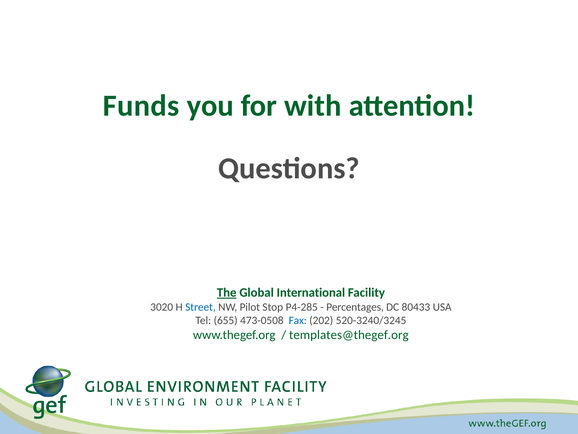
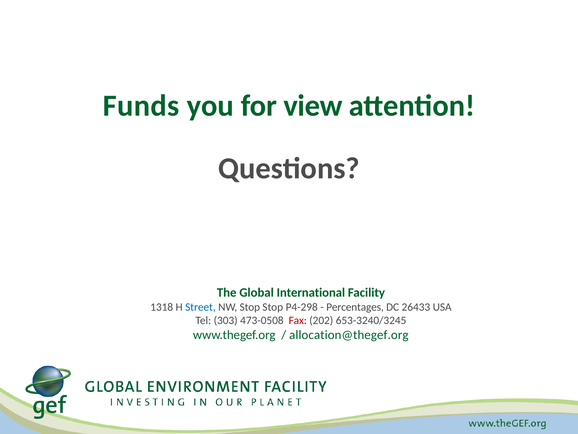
with: with -> view
The underline: present -> none
3020: 3020 -> 1318
NW Pilot: Pilot -> Stop
P4-285: P4-285 -> P4-298
80433: 80433 -> 26433
655: 655 -> 303
Fax colour: blue -> red
520-3240/3245: 520-3240/3245 -> 653-3240/3245
templates@thegef.org: templates@thegef.org -> allocation@thegef.org
